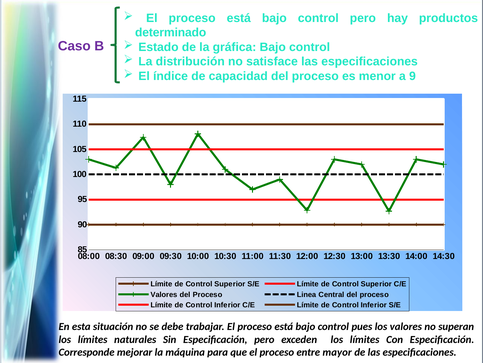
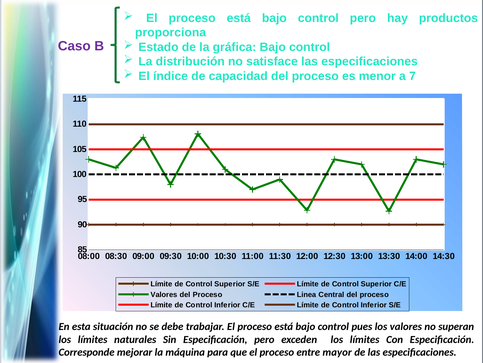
determinado: determinado -> proporciona
9: 9 -> 7
